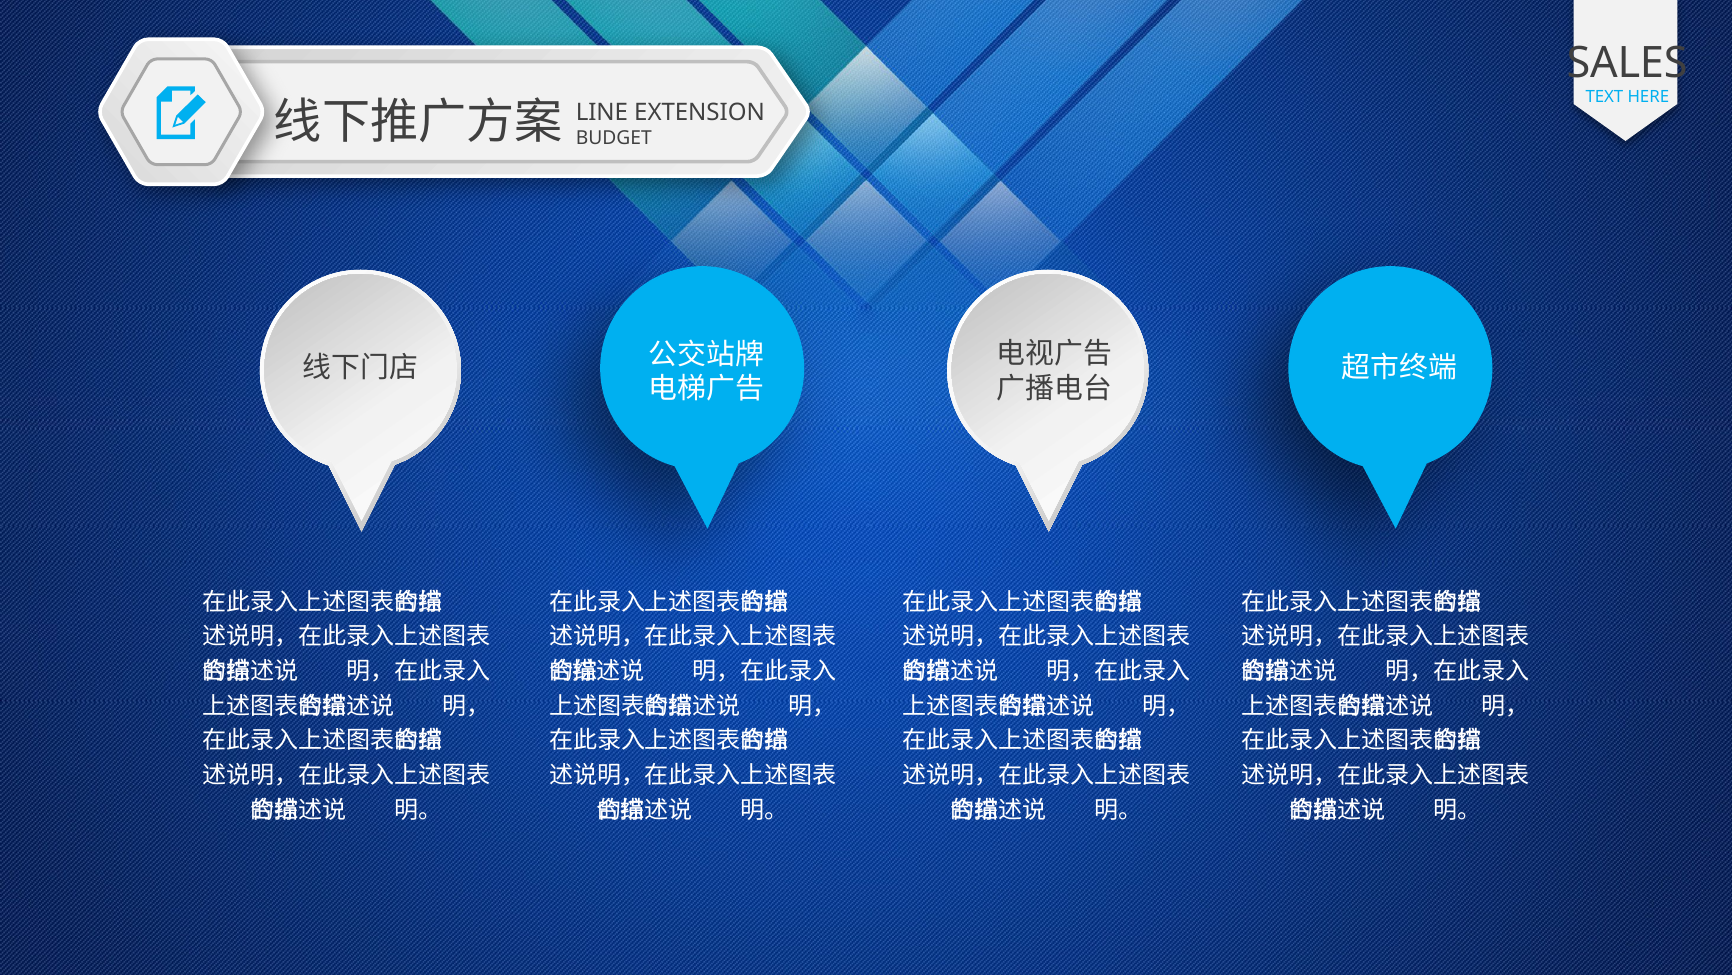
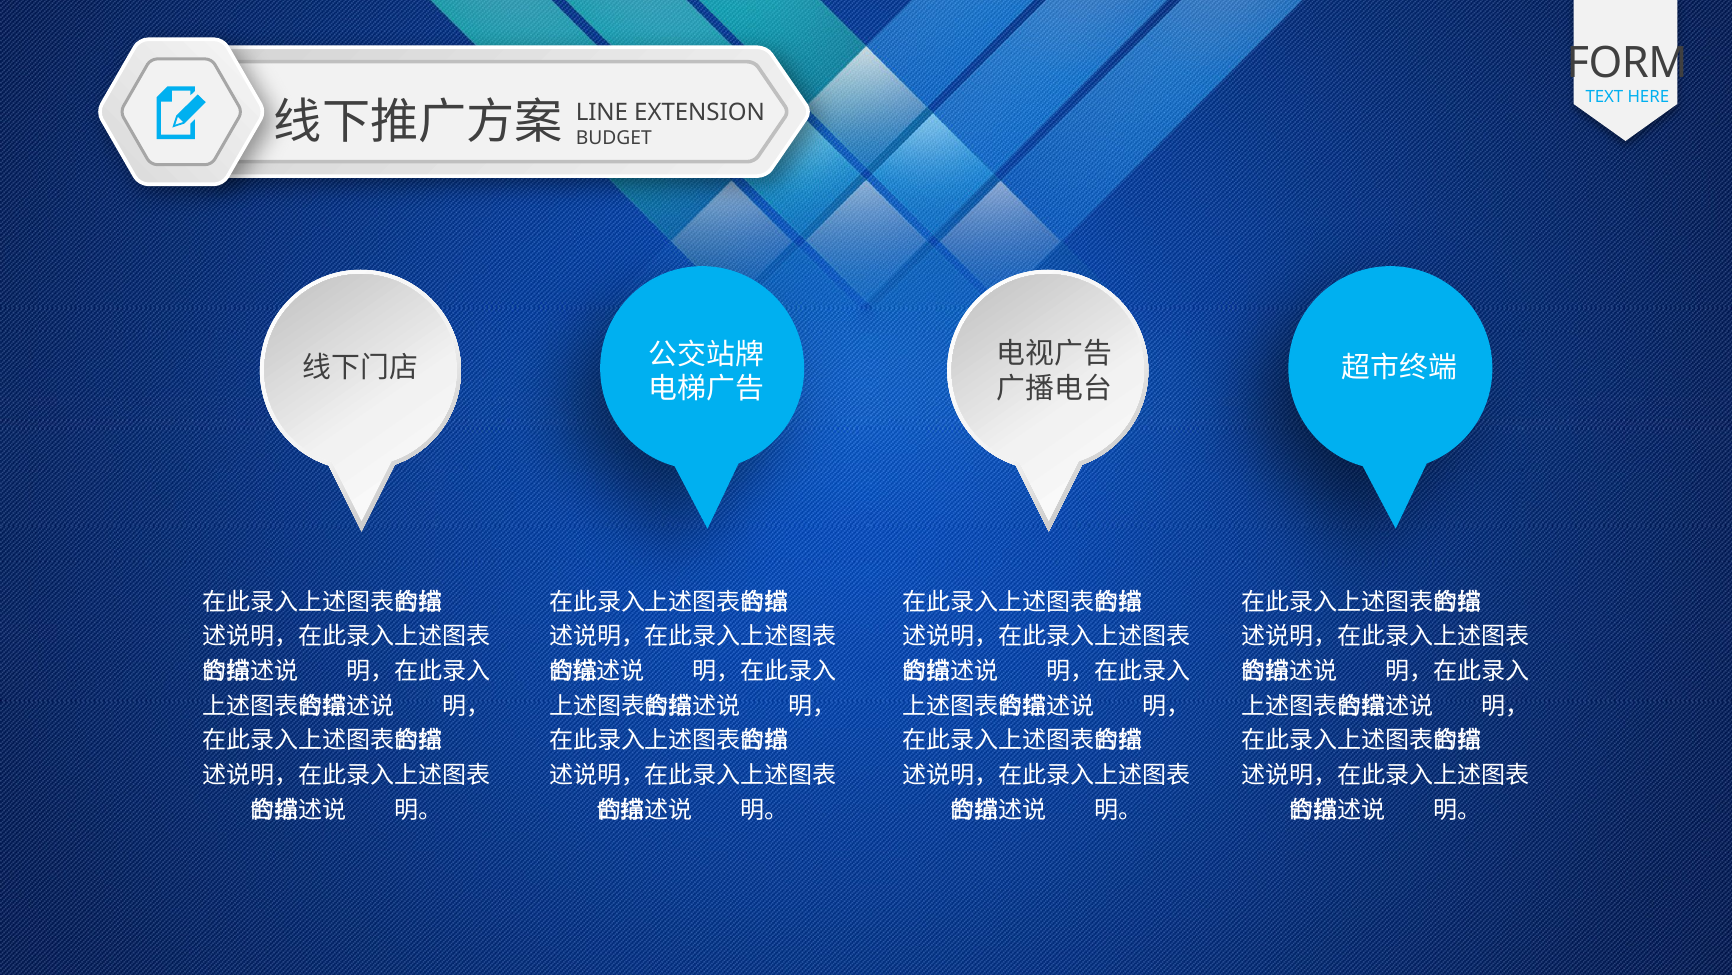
SALES: SALES -> FORM
